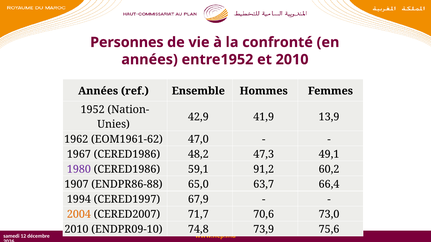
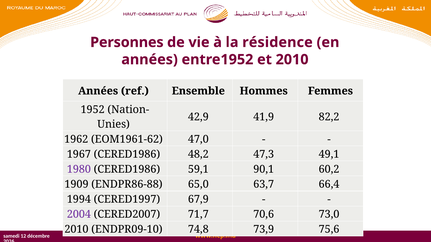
confronté: confronté -> résidence
13,9: 13,9 -> 82,2
91,2: 91,2 -> 90,1
1907: 1907 -> 1909
2004 colour: orange -> purple
